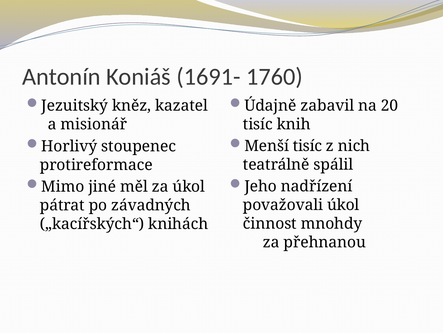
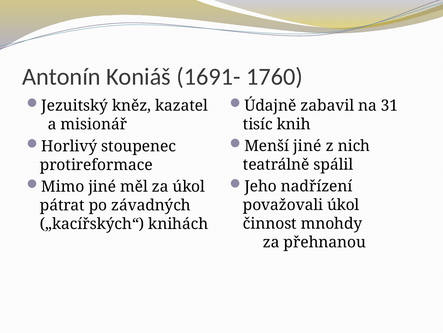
20: 20 -> 31
Menší tisíc: tisíc -> jiné
